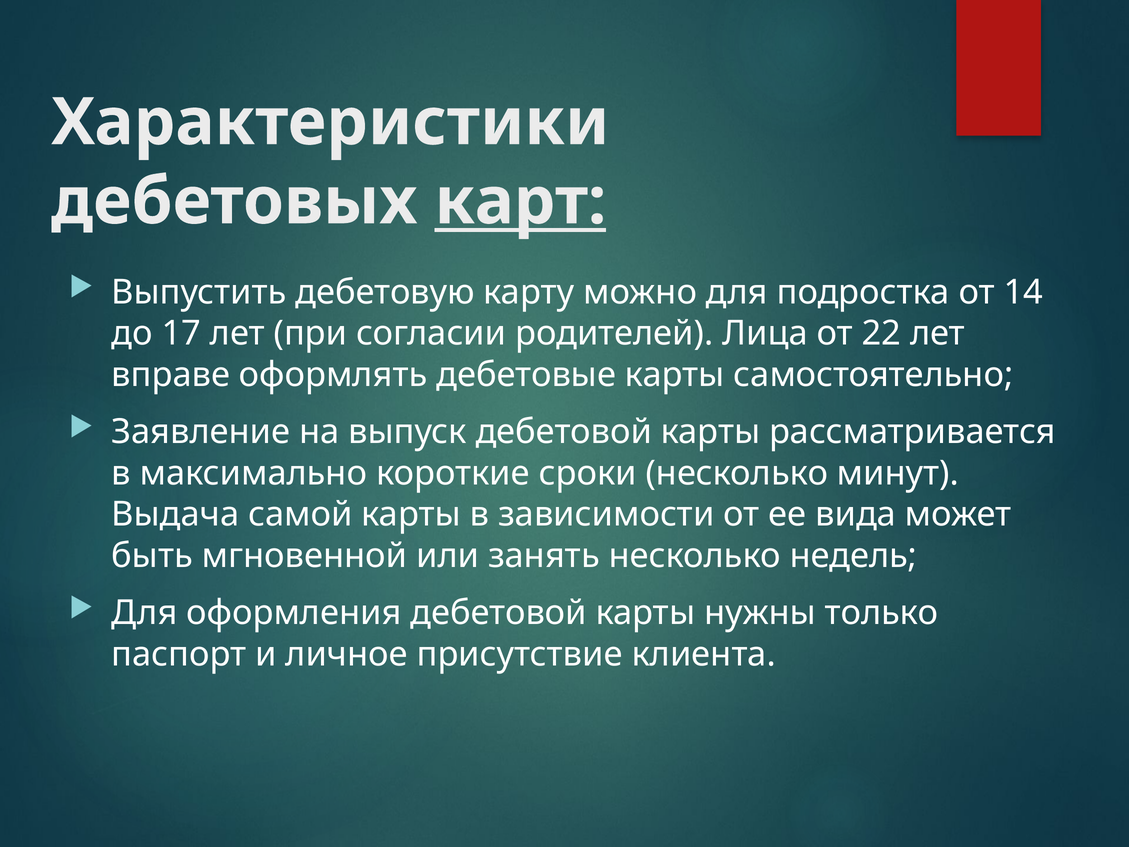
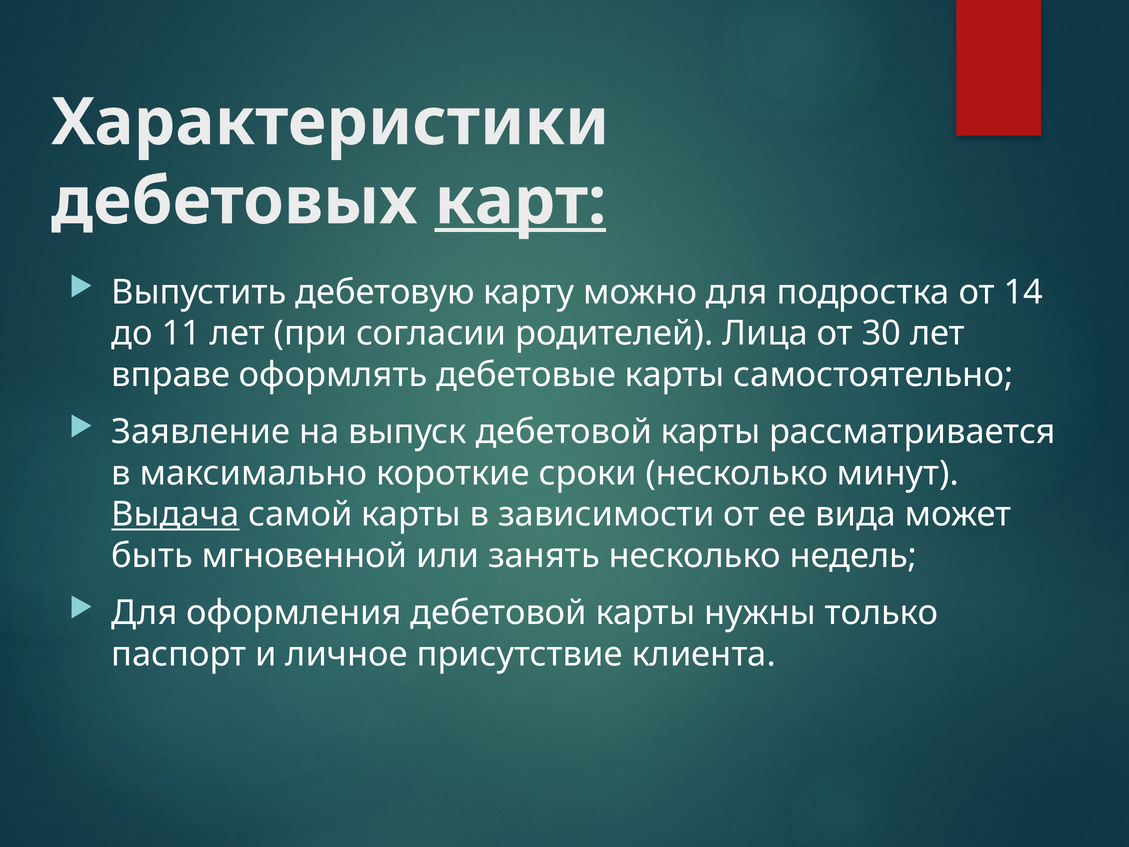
17: 17 -> 11
22: 22 -> 30
Выдача underline: none -> present
